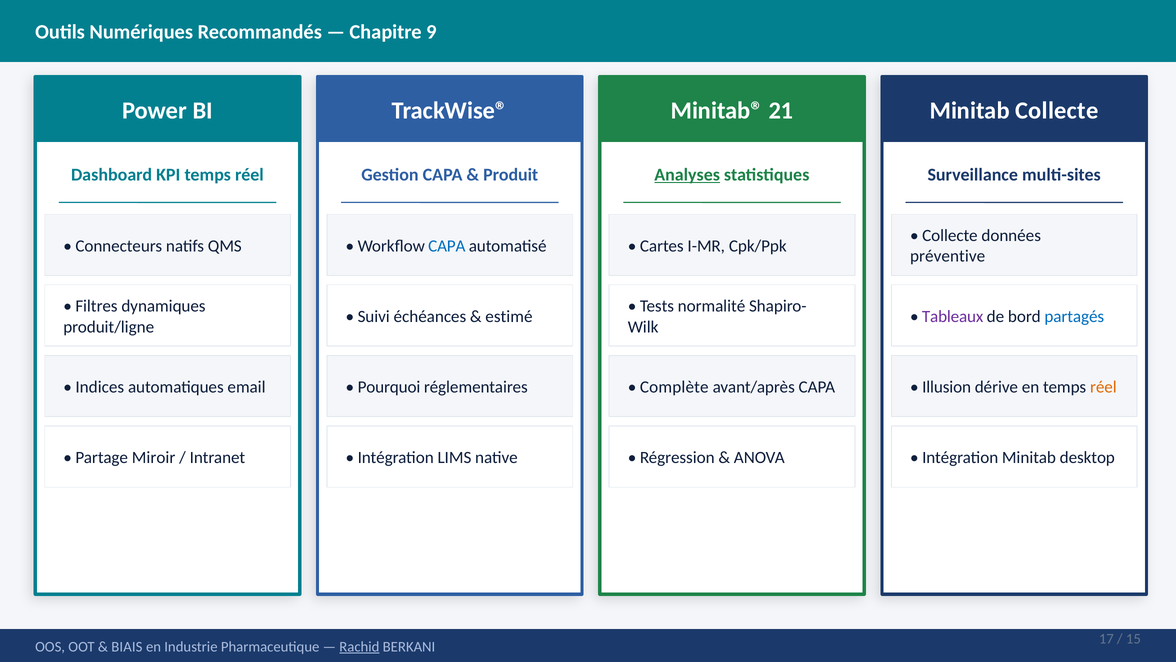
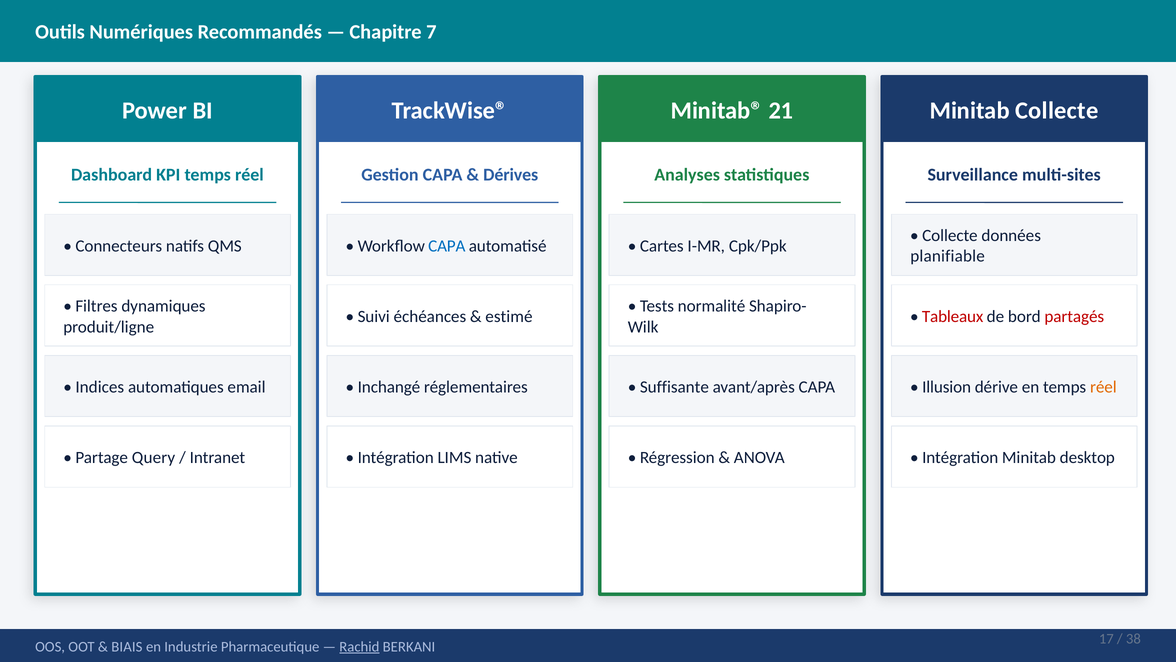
9: 9 -> 7
Produit: Produit -> Dérives
Analyses underline: present -> none
préventive: préventive -> planifiable
Tableaux colour: purple -> red
partagés colour: blue -> red
Pourquoi: Pourquoi -> Inchangé
Complète: Complète -> Suffisante
Miroir: Miroir -> Query
15: 15 -> 38
